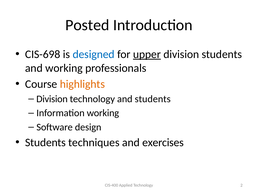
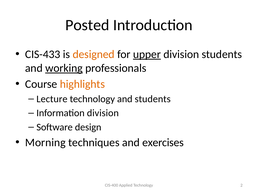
CIS-698: CIS-698 -> CIS-433
designed colour: blue -> orange
working at (64, 68) underline: none -> present
Division at (52, 99): Division -> Lecture
Information working: working -> division
Students at (45, 142): Students -> Morning
